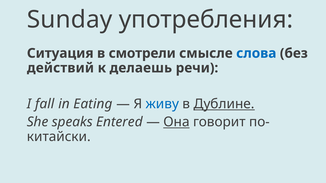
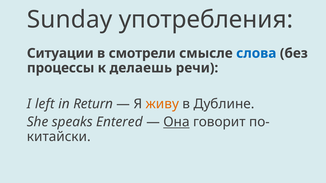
Ситуация: Ситуация -> Ситуации
действий: действий -> процессы
fall: fall -> left
Eating: Eating -> Return
живу colour: blue -> orange
Дублине underline: present -> none
